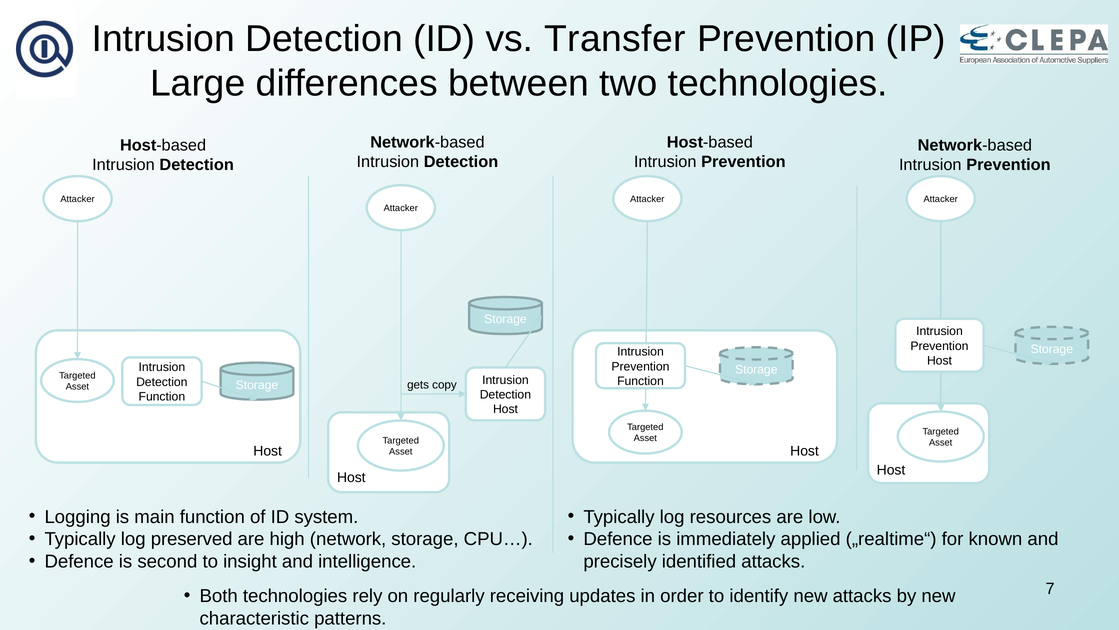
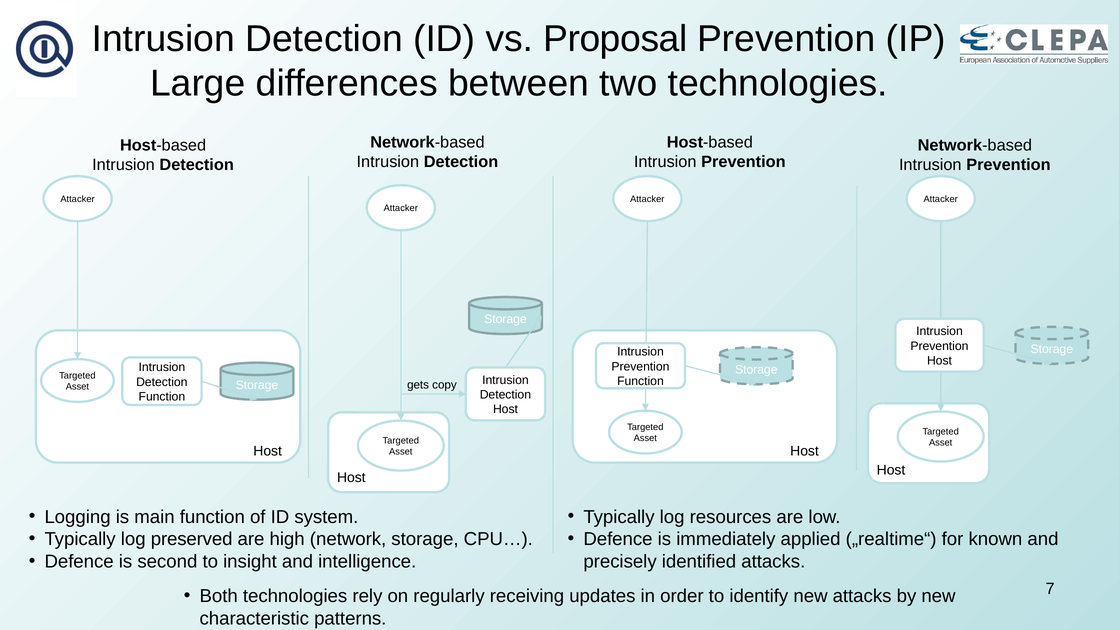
Transfer: Transfer -> Proposal
